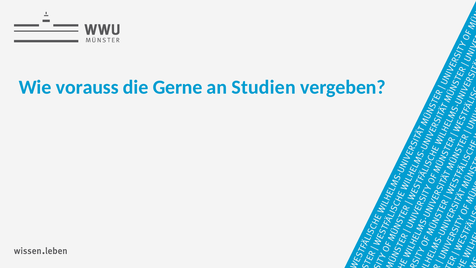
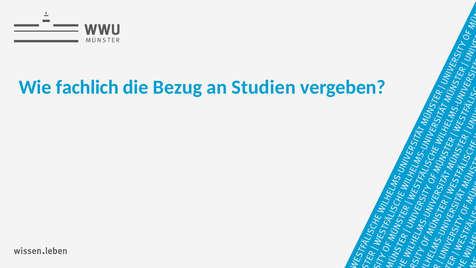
vorauss: vorauss -> fachlich
Gerne: Gerne -> Bezug
